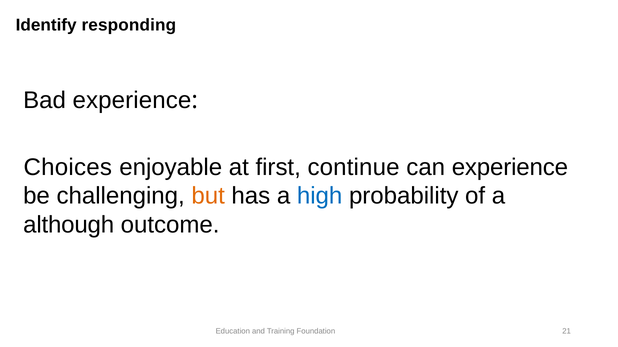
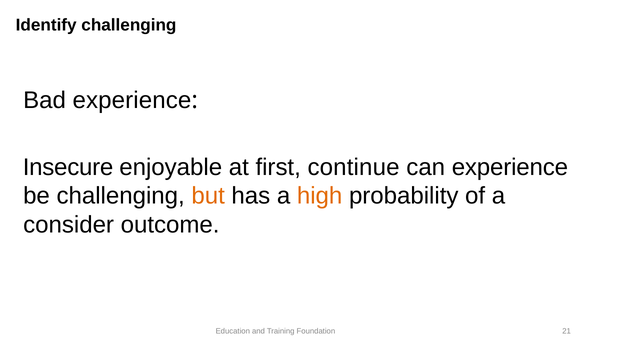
Identify responding: responding -> challenging
Choices: Choices -> Insecure
high colour: blue -> orange
although: although -> consider
